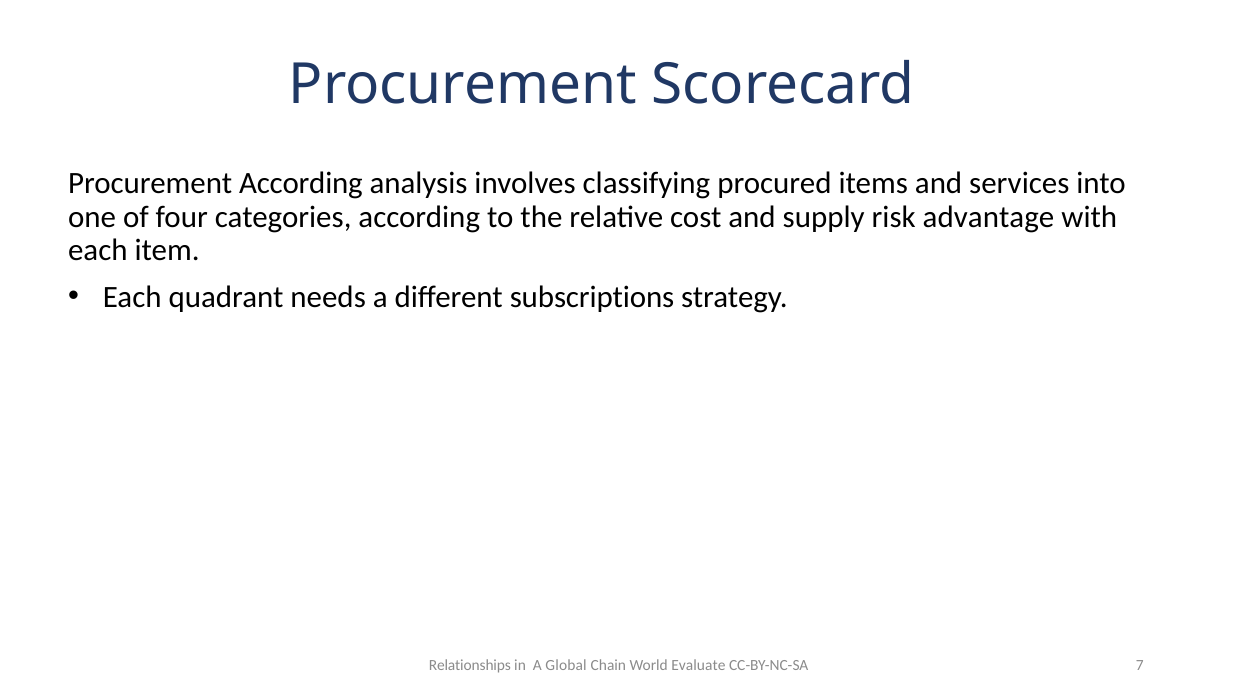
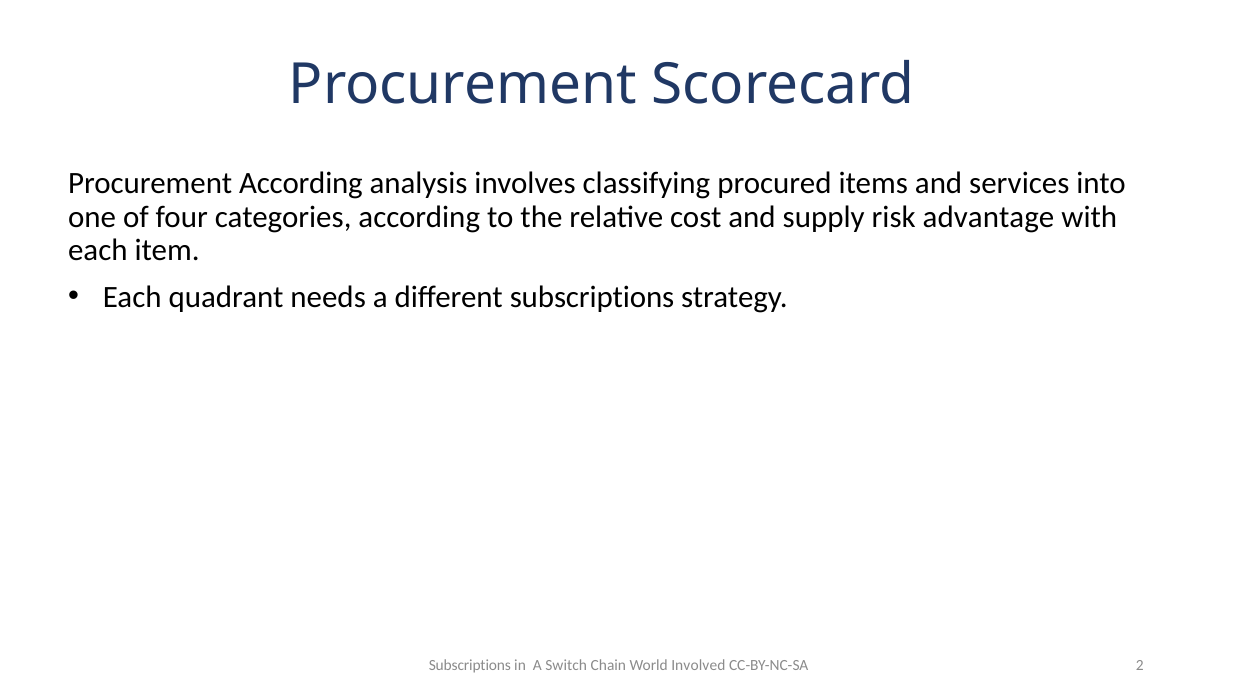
Relationships at (470, 665): Relationships -> Subscriptions
Global: Global -> Switch
Evaluate: Evaluate -> Involved
7: 7 -> 2
